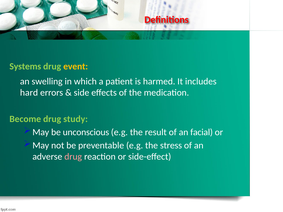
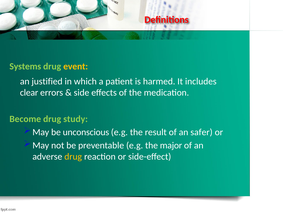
swelling: swelling -> justified
hard: hard -> clear
facial: facial -> safer
stress: stress -> major
drug at (73, 157) colour: pink -> yellow
